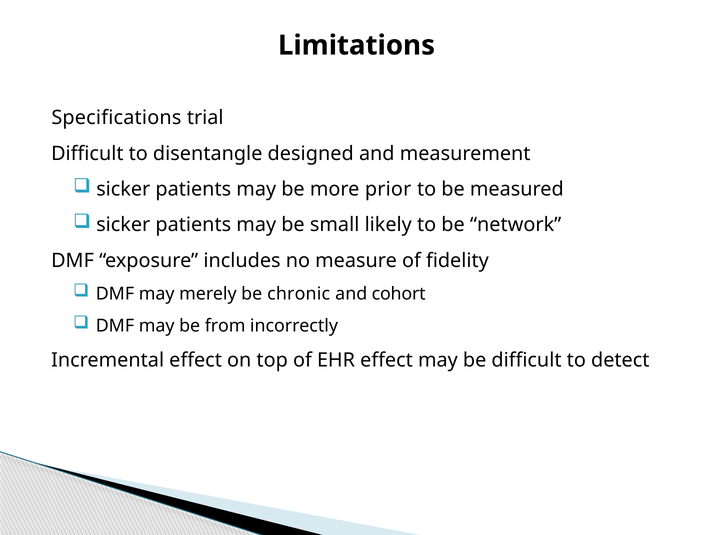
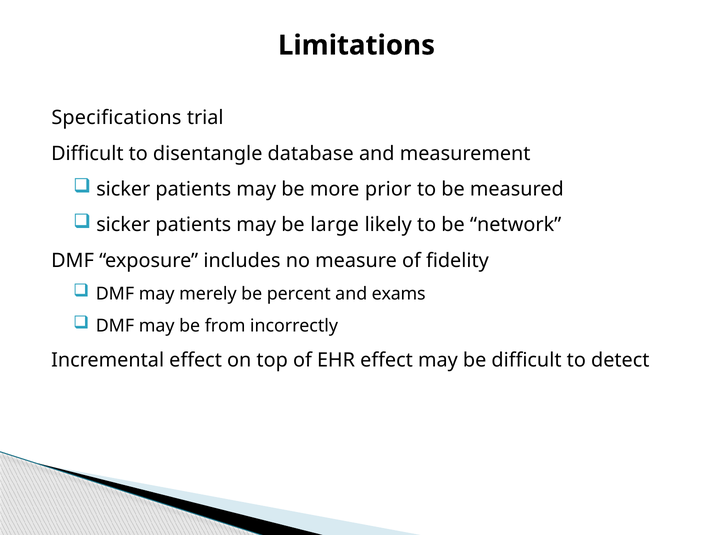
designed: designed -> database
small: small -> large
chronic: chronic -> percent
cohort: cohort -> exams
